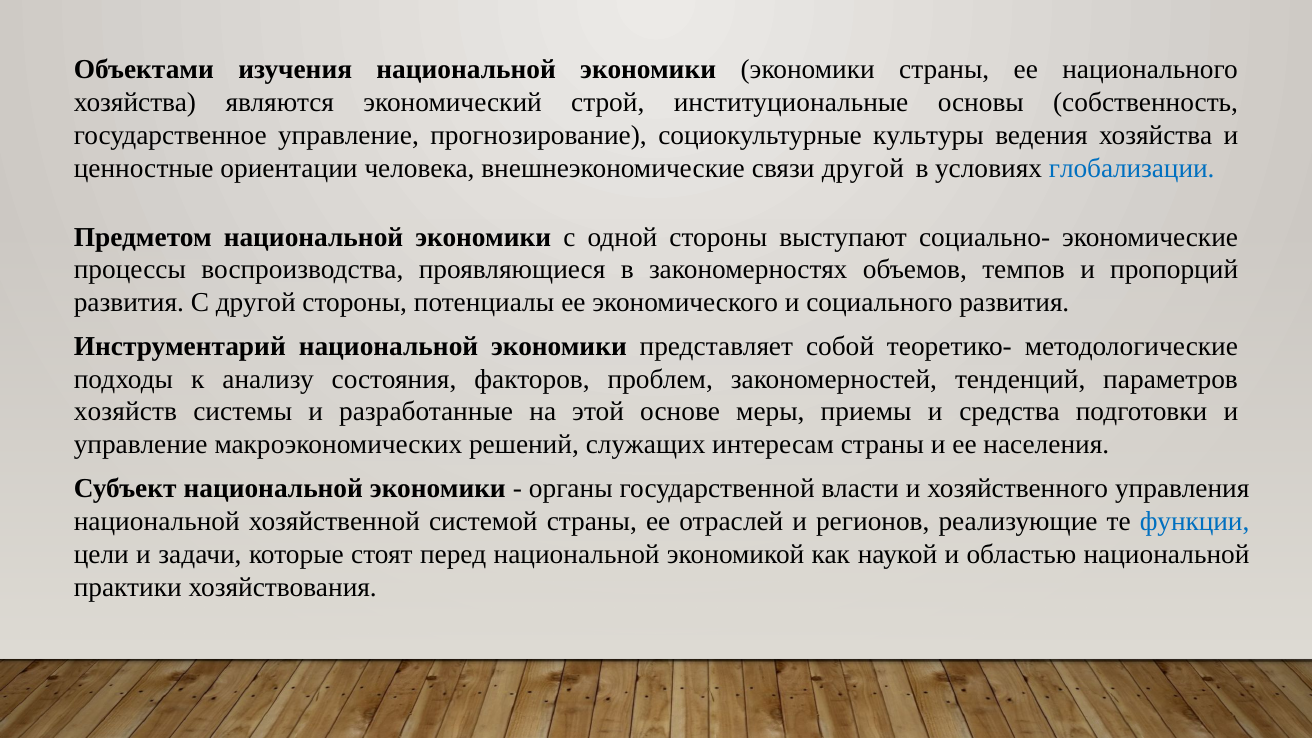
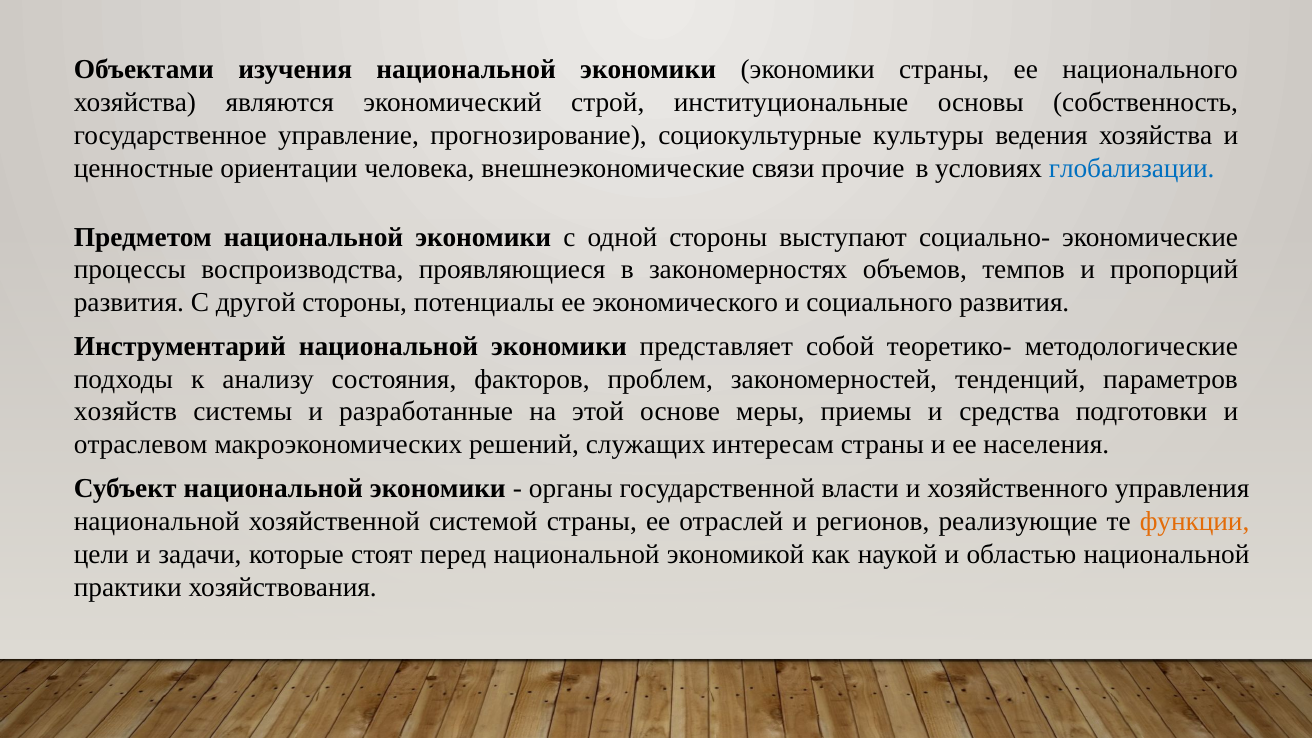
связи другой: другой -> прочие
управление at (141, 445): управление -> отраслевом
функции colour: blue -> orange
